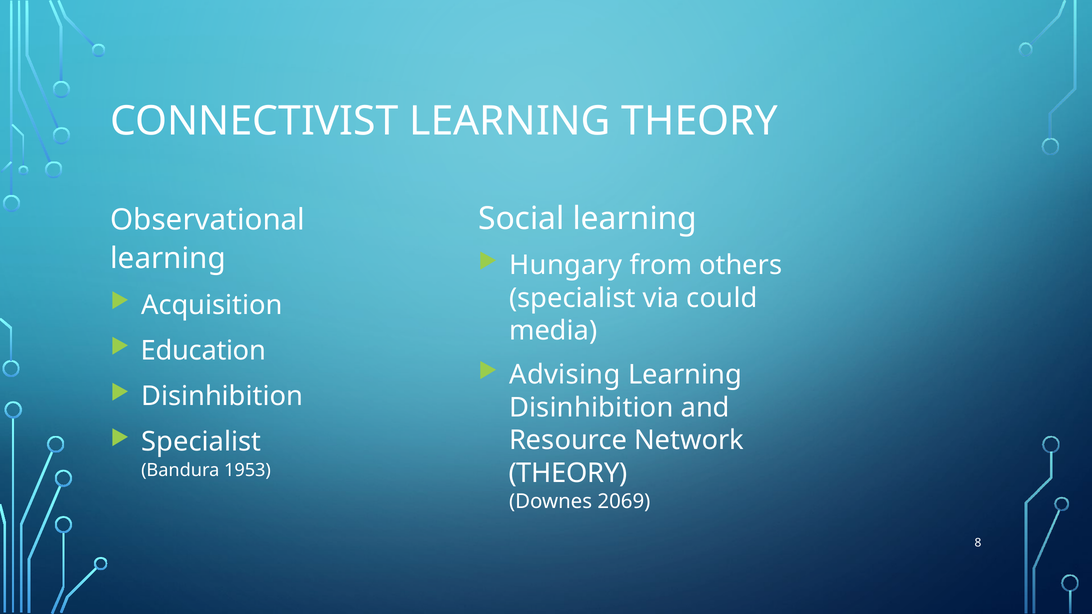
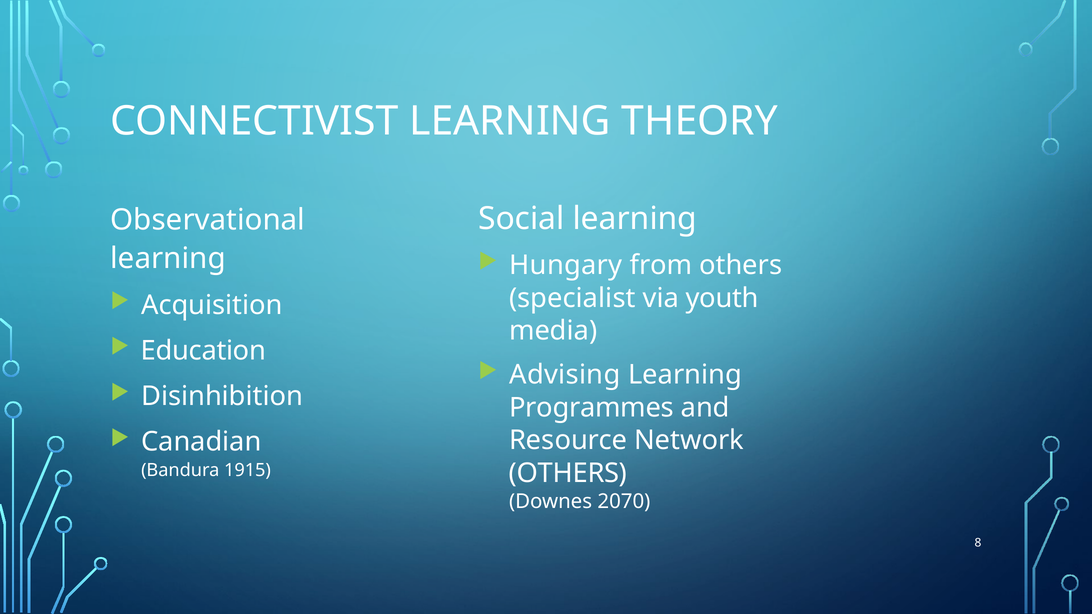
could: could -> youth
Disinhibition at (591, 408): Disinhibition -> Programmes
Specialist at (201, 442): Specialist -> Canadian
1953: 1953 -> 1915
THEORY at (568, 473): THEORY -> OTHERS
2069: 2069 -> 2070
